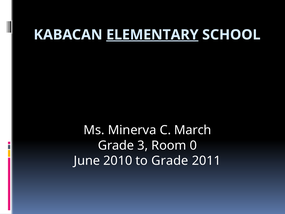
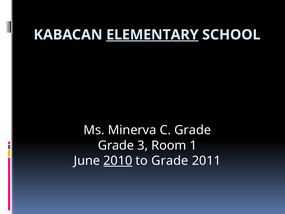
C March: March -> Grade
0: 0 -> 1
2010 underline: none -> present
